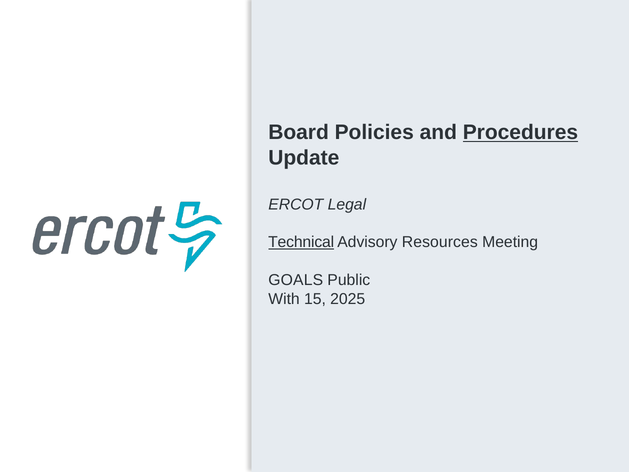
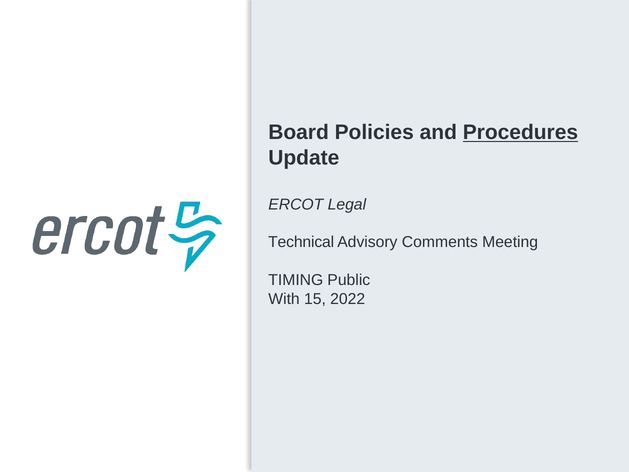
Technical underline: present -> none
Resources: Resources -> Comments
GOALS: GOALS -> TIMING
2025: 2025 -> 2022
